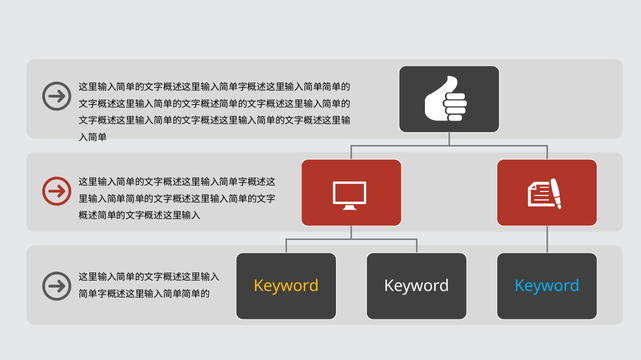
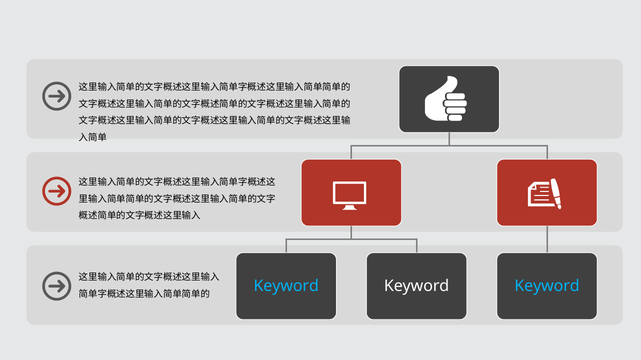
Keyword at (286, 287) colour: yellow -> light blue
